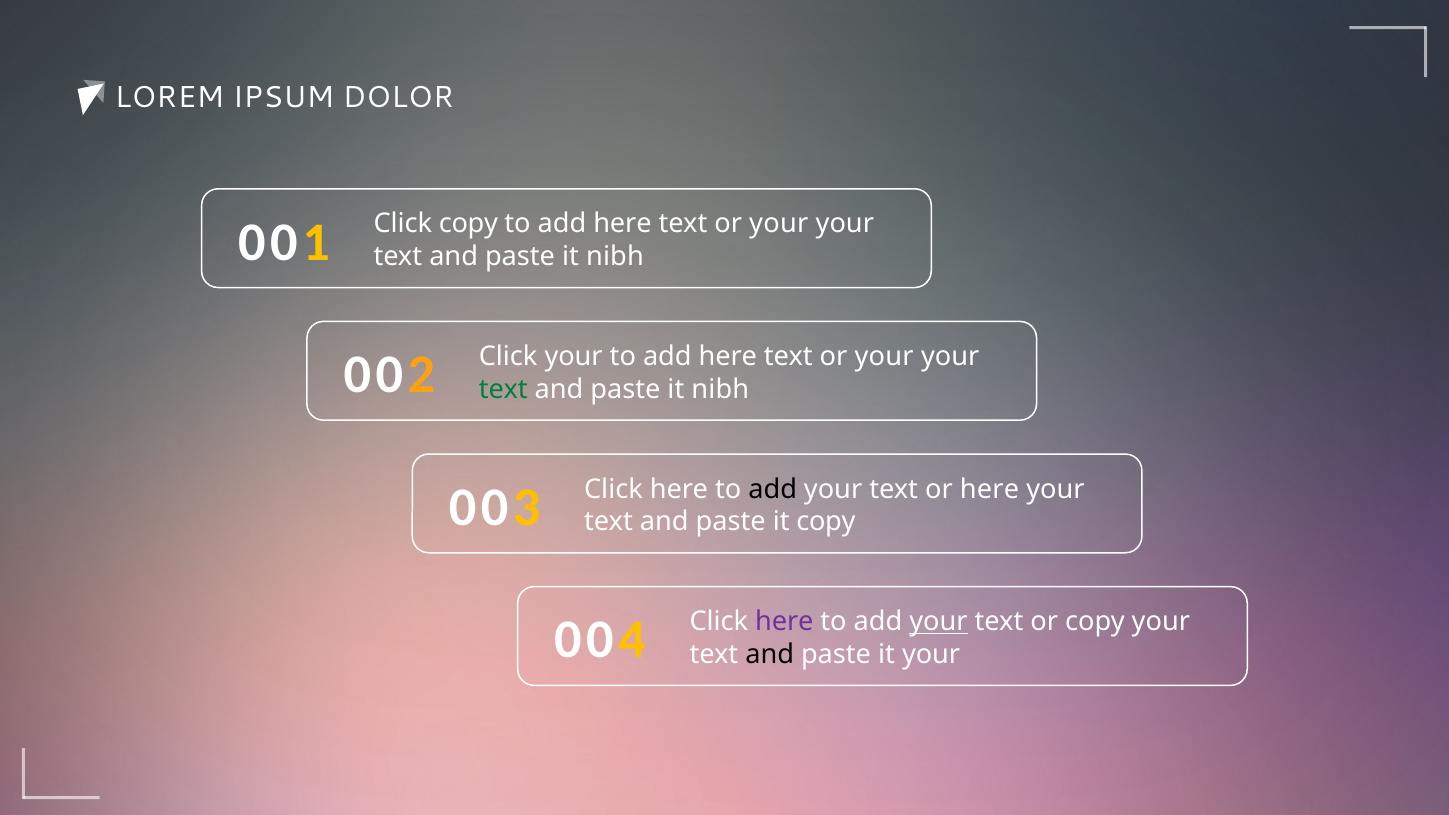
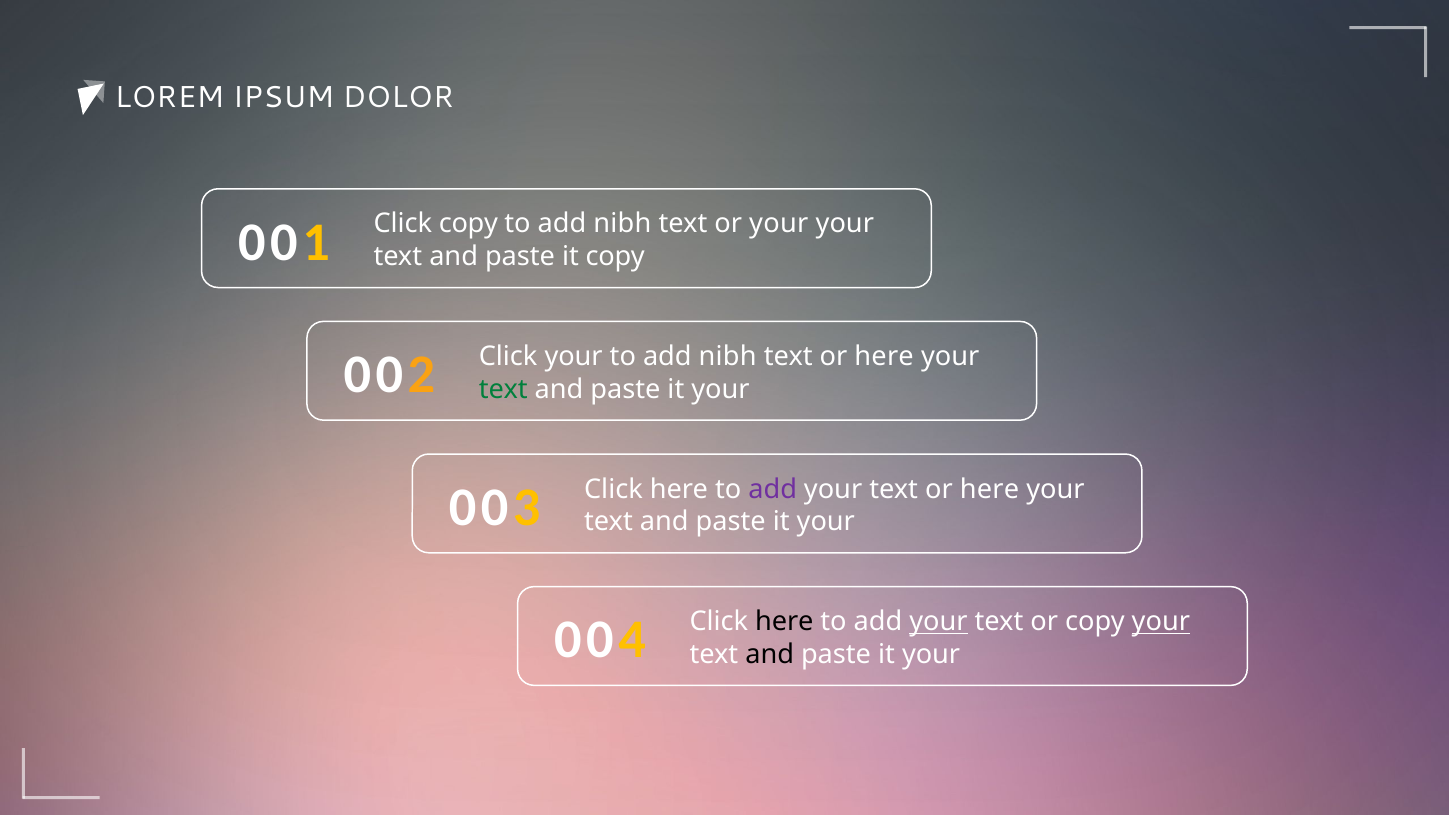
here at (622, 224): here -> nibh
nibh at (615, 257): nibh -> copy
here at (728, 357): here -> nibh
your at (884, 357): your -> here
nibh at (720, 389): nibh -> your
add at (773, 489) colour: black -> purple
copy at (826, 522): copy -> your
here at (784, 622) colour: purple -> black
your at (1161, 622) underline: none -> present
